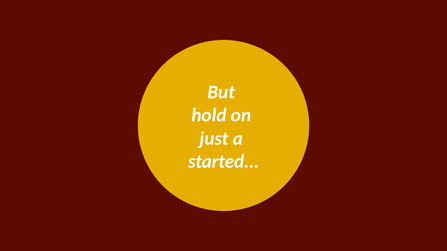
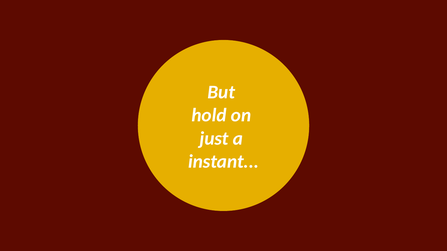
started: started -> instant
